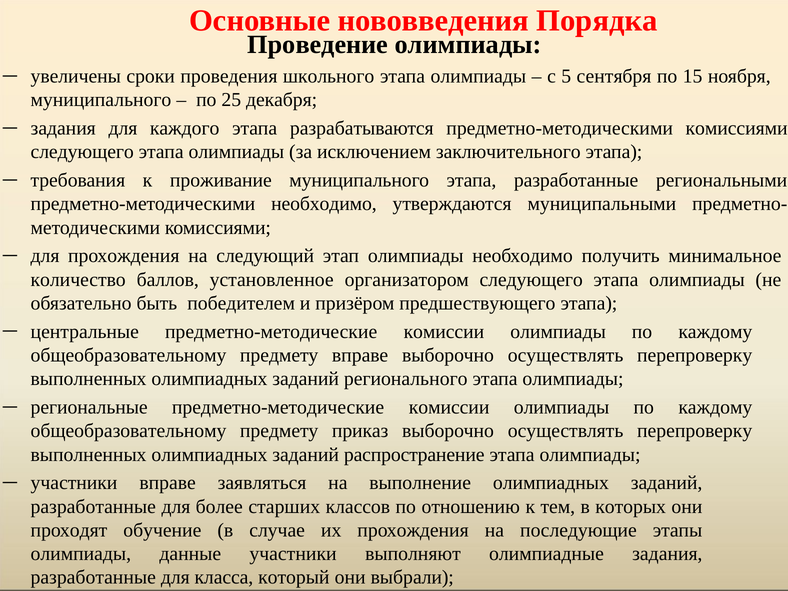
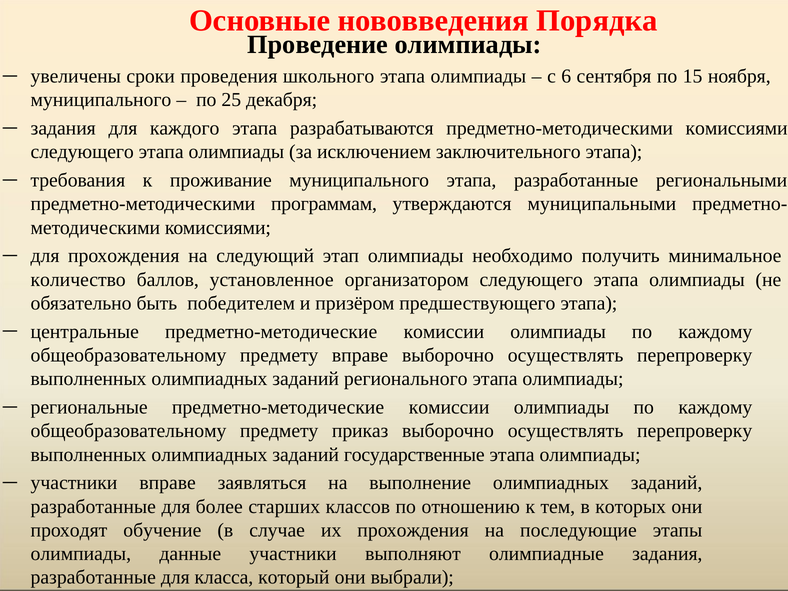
5: 5 -> 6
предметно-методическими необходимо: необходимо -> программам
распространение: распространение -> государственные
